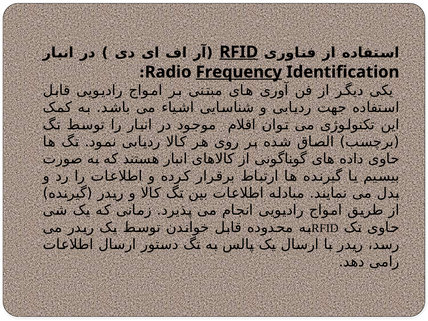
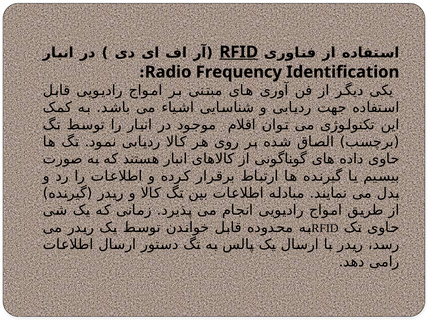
Frequency underline: present -> none
